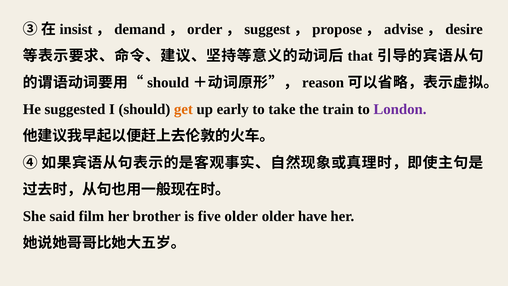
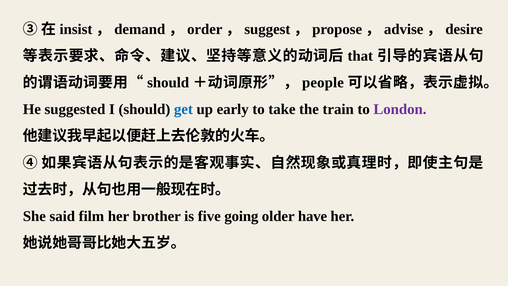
reason: reason -> people
get colour: orange -> blue
five older: older -> going
